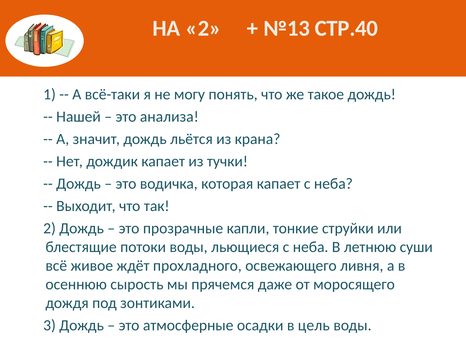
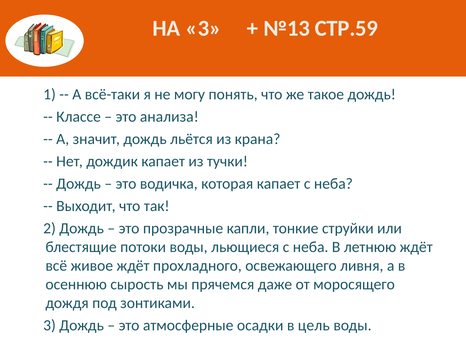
НА 2: 2 -> 3
СТР.40: СТР.40 -> СТР.59
Нашей: Нашей -> Классе
летнюю суши: суши -> ждёт
